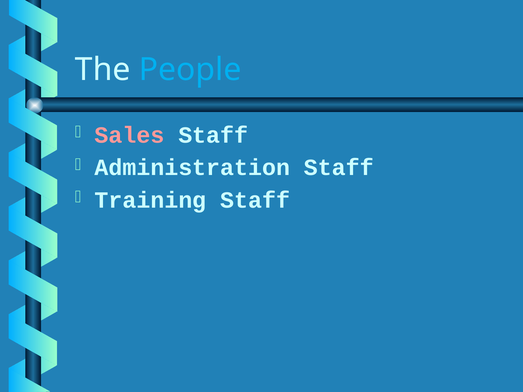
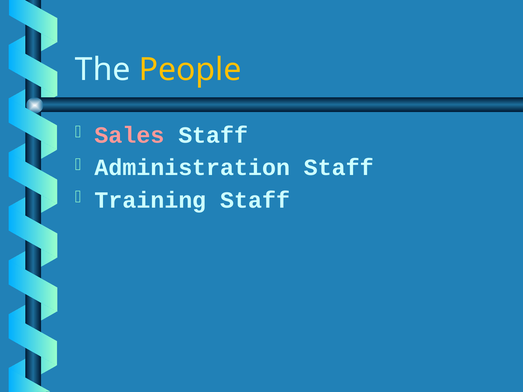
People colour: light blue -> yellow
